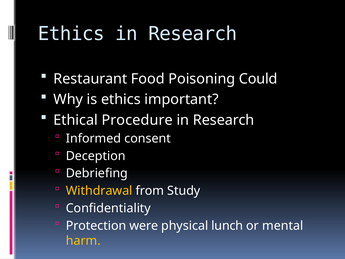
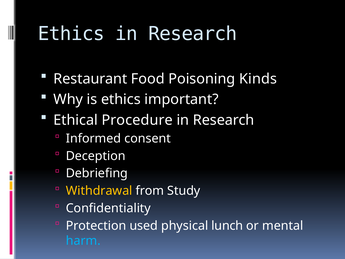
Could: Could -> Kinds
were: were -> used
harm colour: yellow -> light blue
